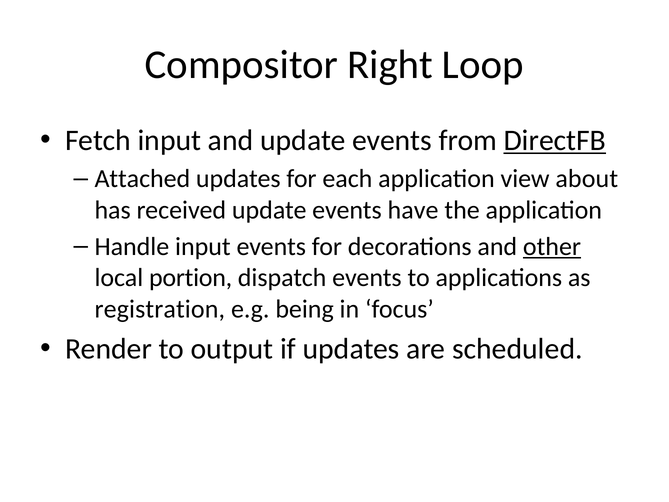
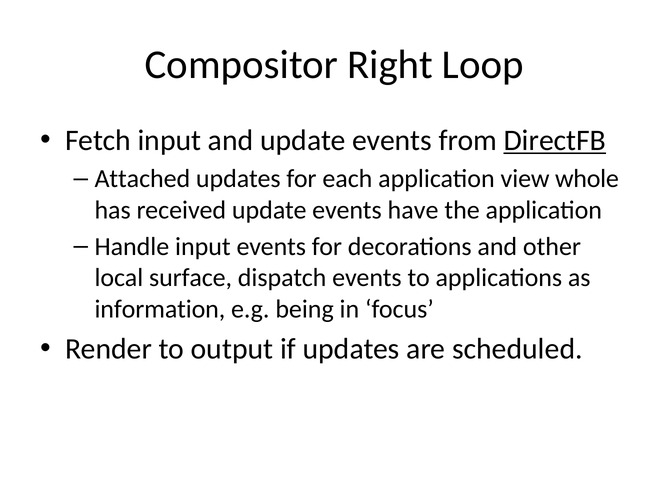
about: about -> whole
other underline: present -> none
portion: portion -> surface
registration: registration -> information
